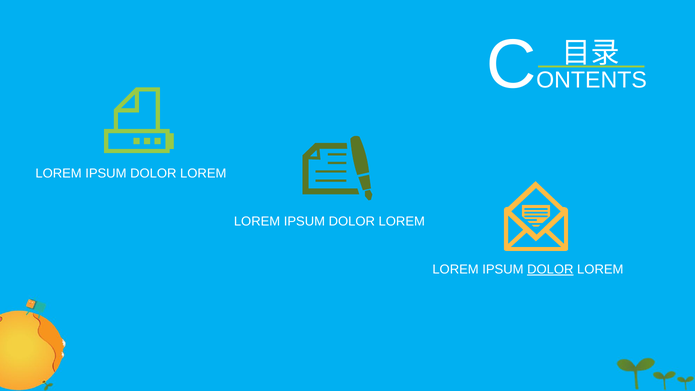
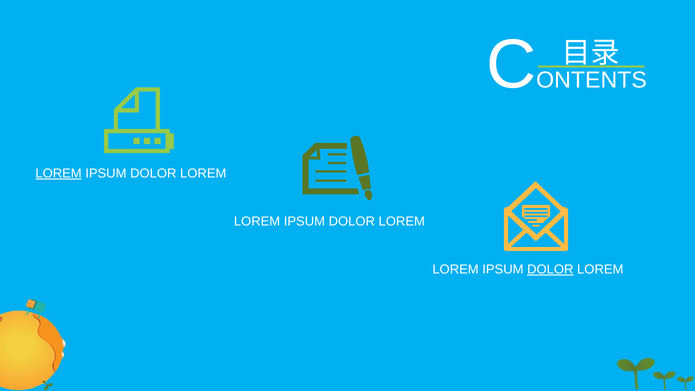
LOREM at (59, 173) underline: none -> present
